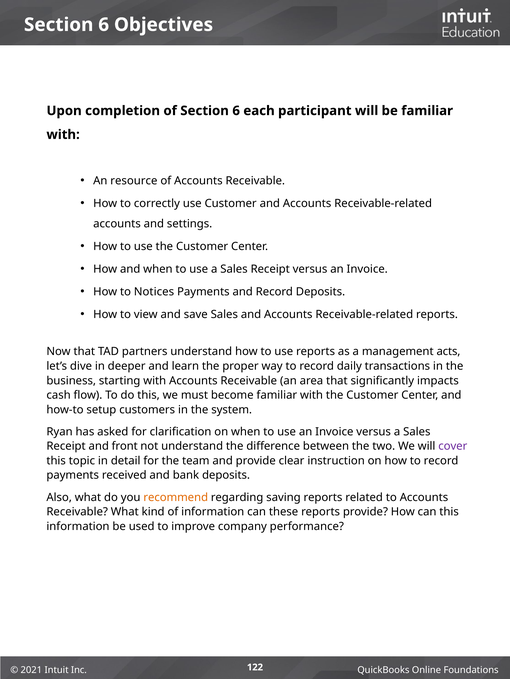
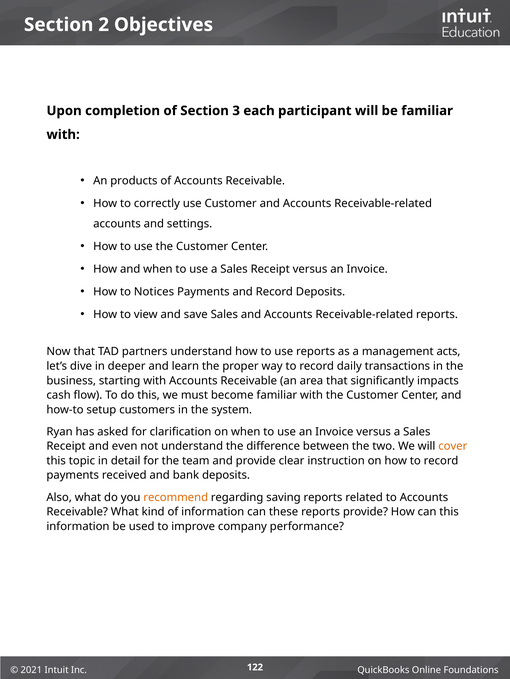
6 at (104, 25): 6 -> 2
of Section 6: 6 -> 3
resource: resource -> products
front: front -> even
cover colour: purple -> orange
